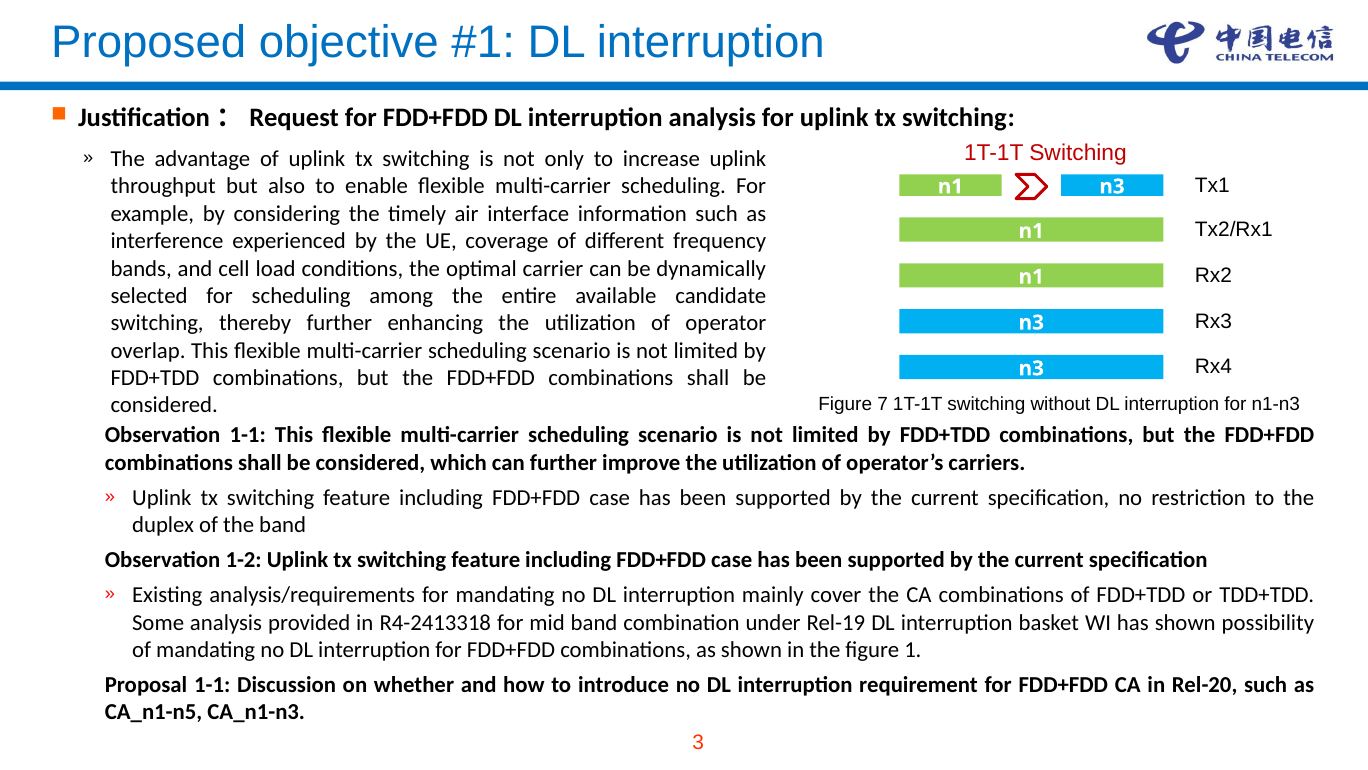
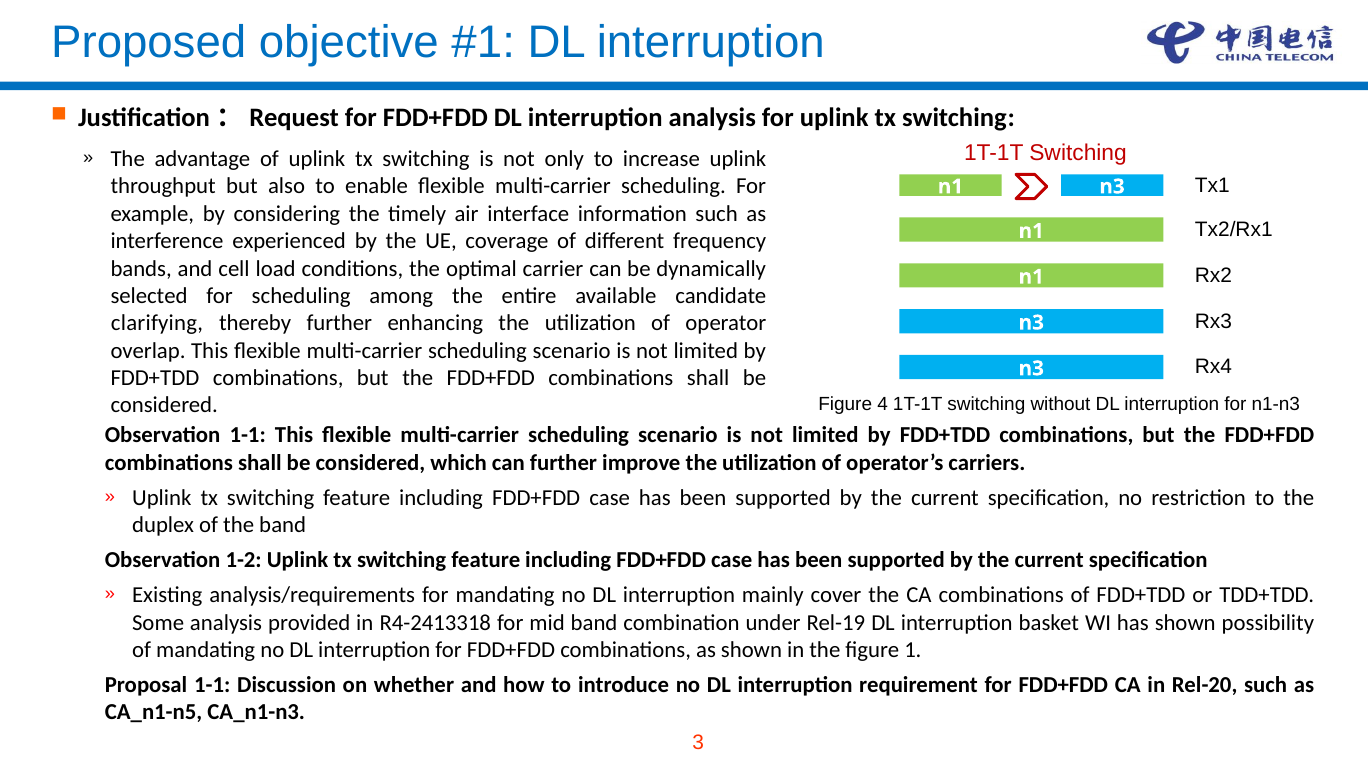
switching at (157, 323): switching -> clarifying
7: 7 -> 4
